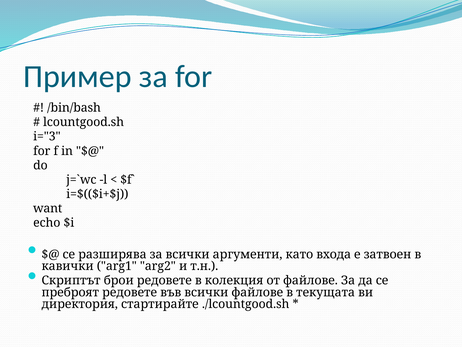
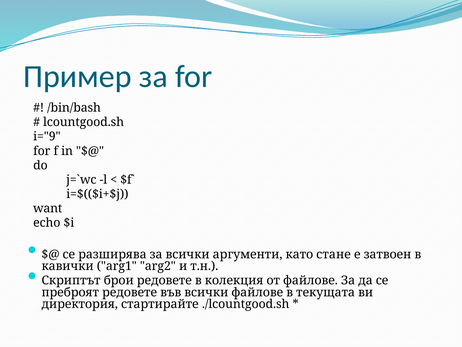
i="3: i="3 -> i="9
входа: входа -> стане
